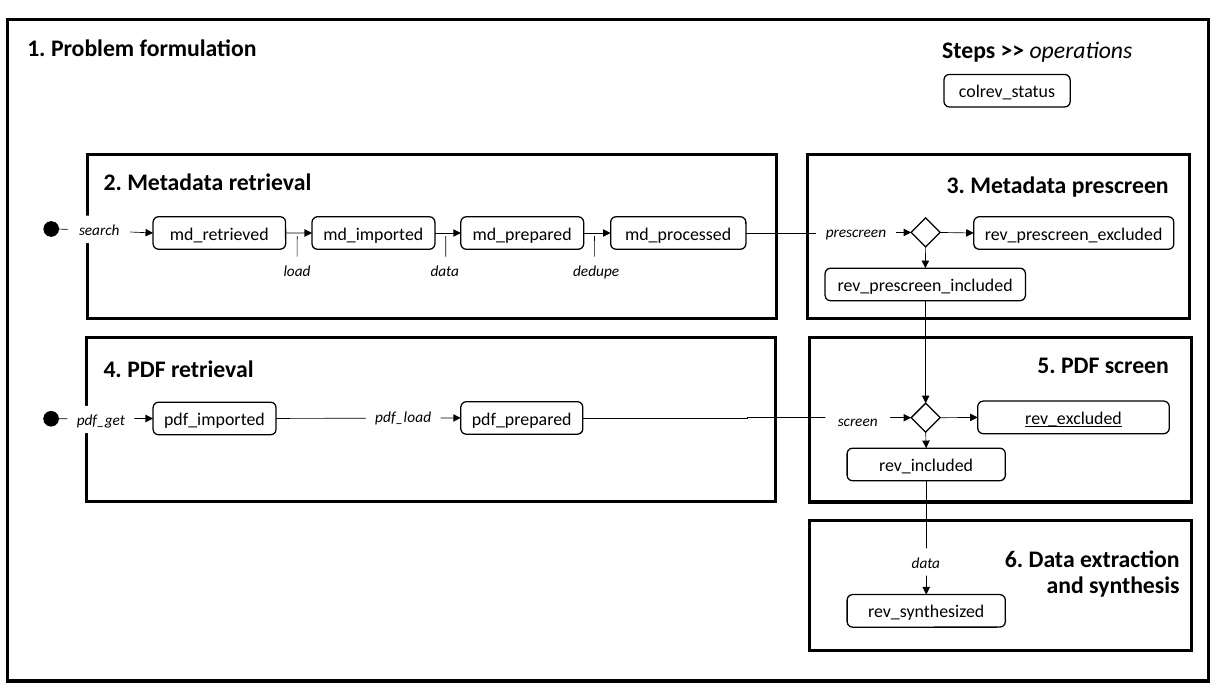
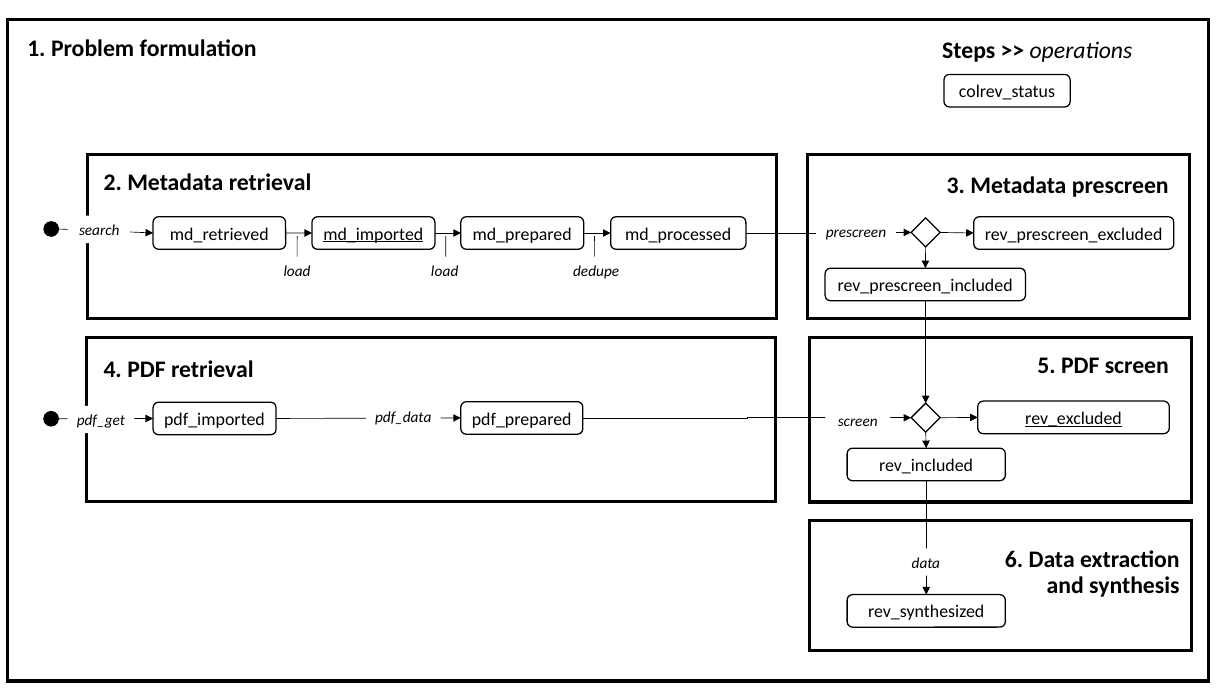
md_imported underline: none -> present
data at (445, 272): data -> load
pdf_load: pdf_load -> pdf_data
